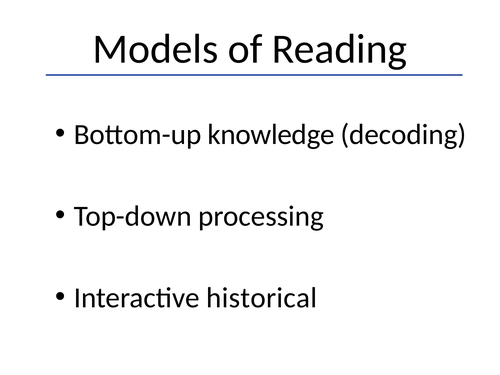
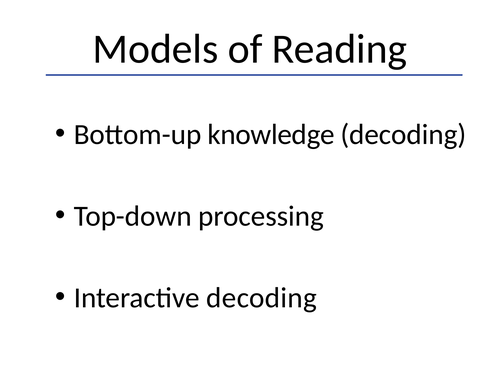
Interactive historical: historical -> decoding
